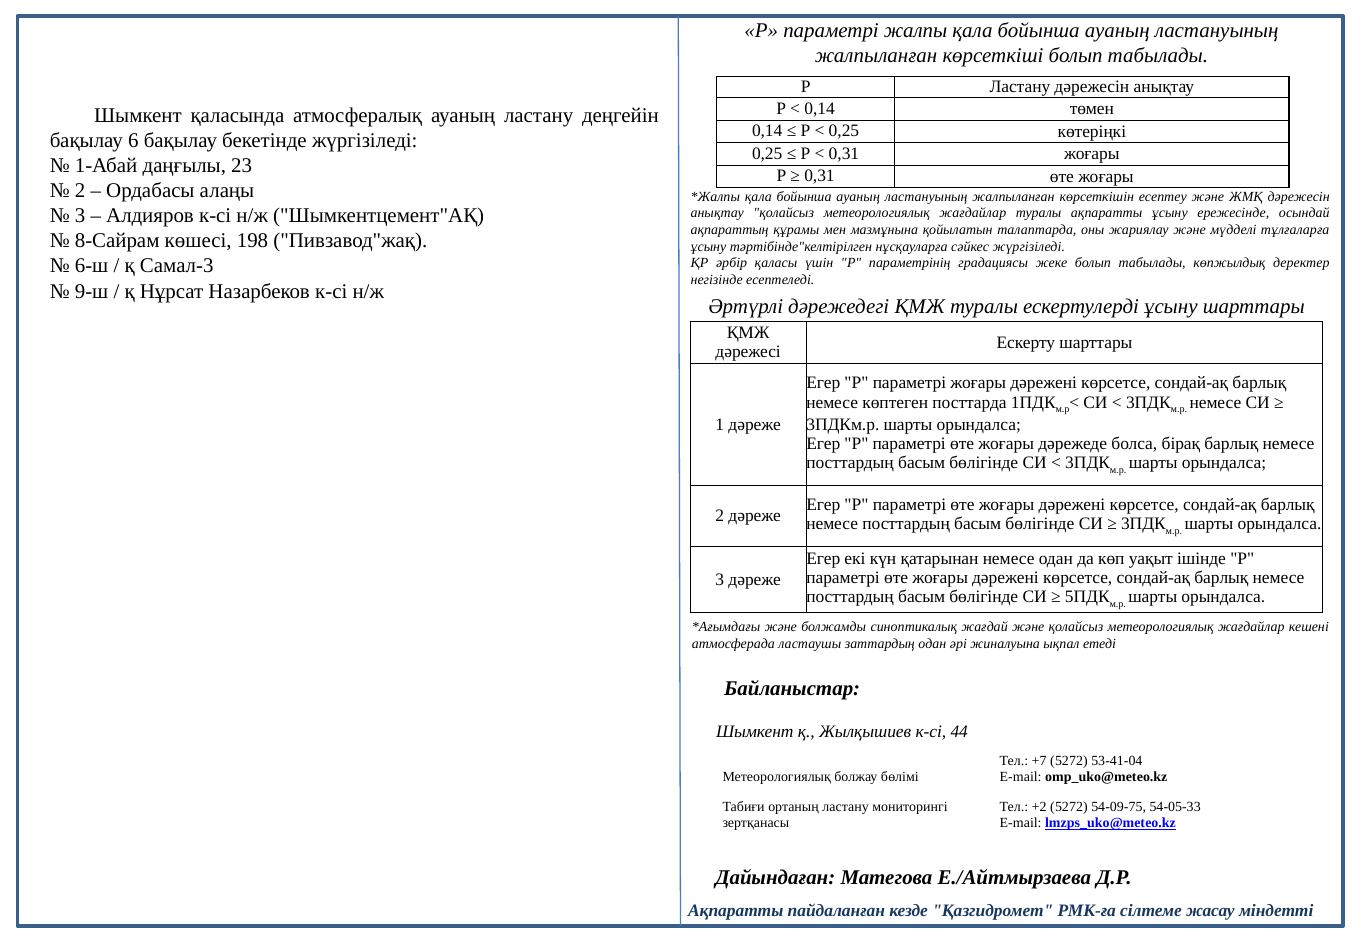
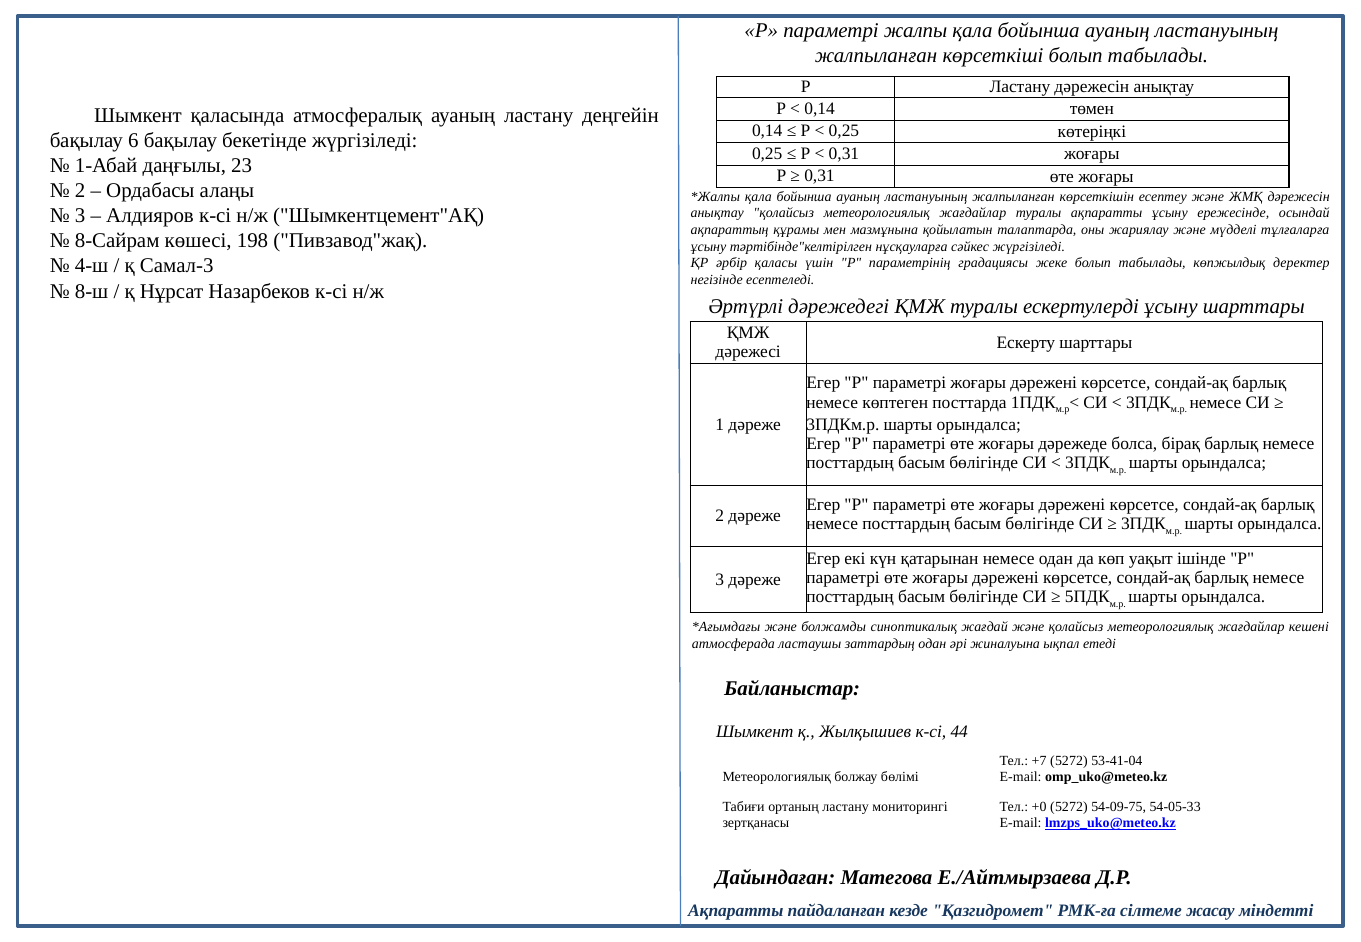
6-ш: 6-ш -> 4-ш
9-ш: 9-ш -> 8-ш
+2: +2 -> +0
